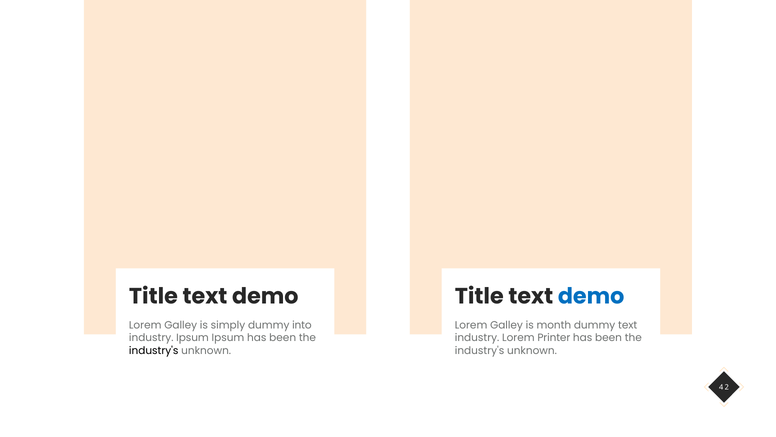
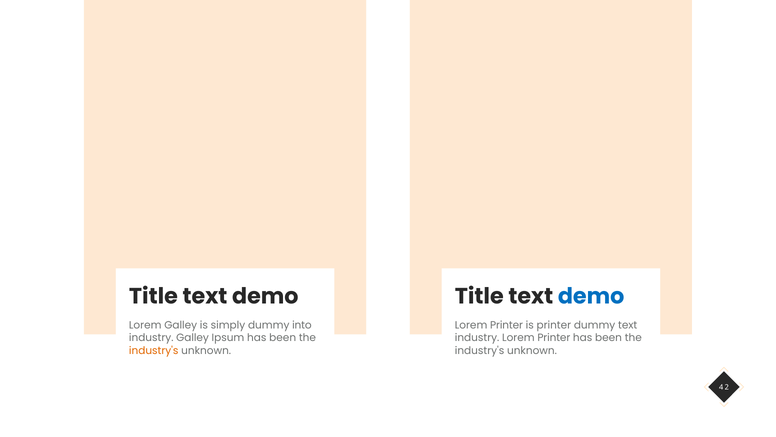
Galley at (507, 325): Galley -> Printer
is month: month -> printer
industry Ipsum: Ipsum -> Galley
industry's at (154, 350) colour: black -> orange
